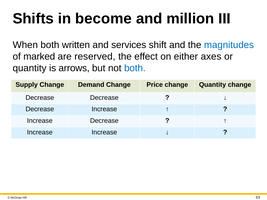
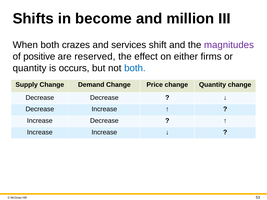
written: written -> crazes
magnitudes colour: blue -> purple
marked: marked -> positive
axes: axes -> firms
arrows: arrows -> occurs
